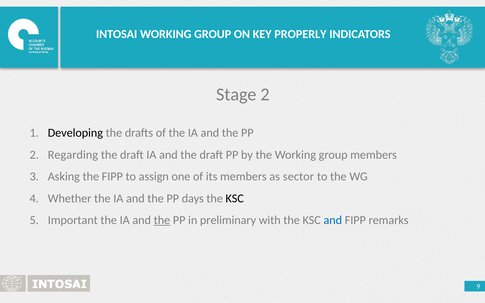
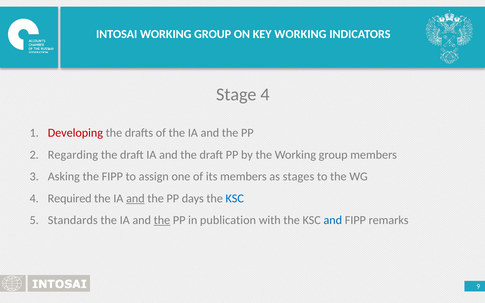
KEY PROPERLY: PROPERLY -> WORKING
Stage 2: 2 -> 4
Developing colour: black -> red
sector: sector -> stages
Whether: Whether -> Required
and at (135, 198) underline: none -> present
KSC at (235, 198) colour: black -> blue
Important: Important -> Standards
preliminary: preliminary -> publication
